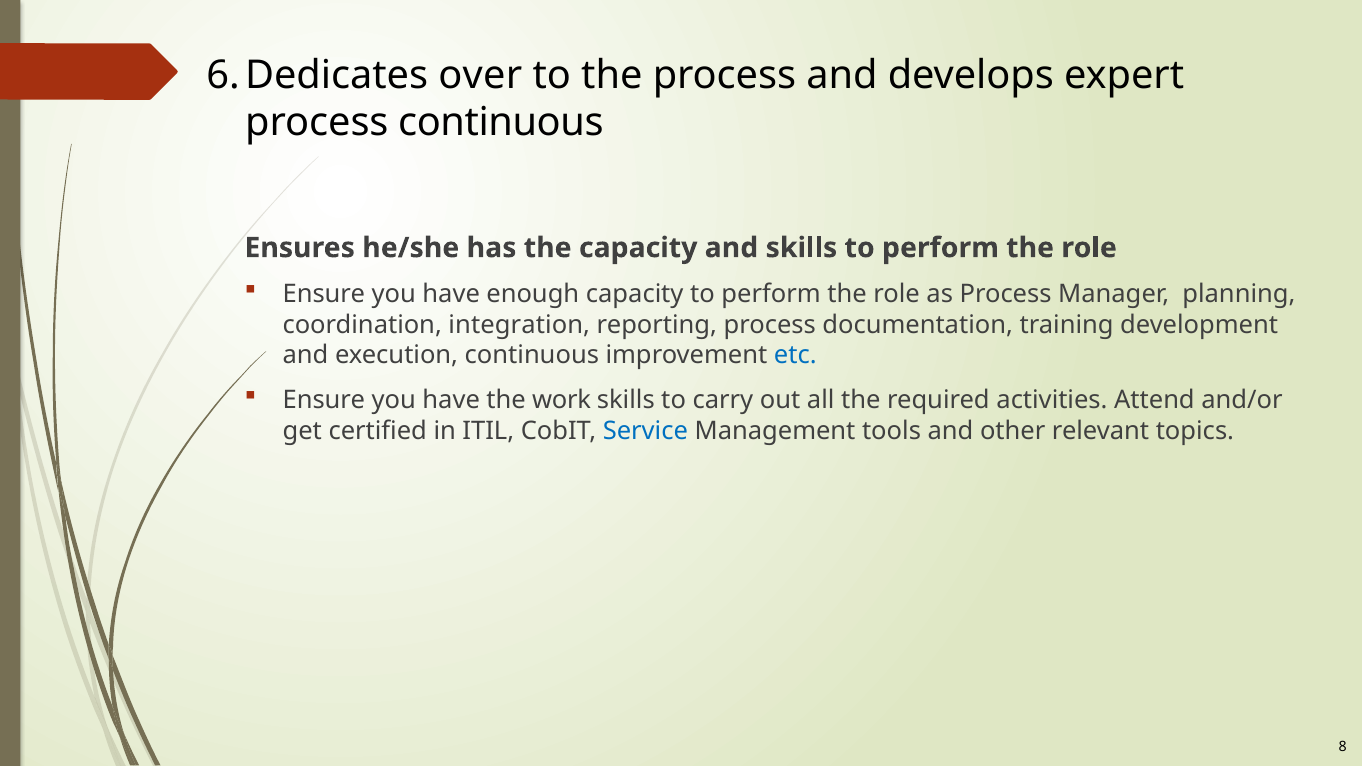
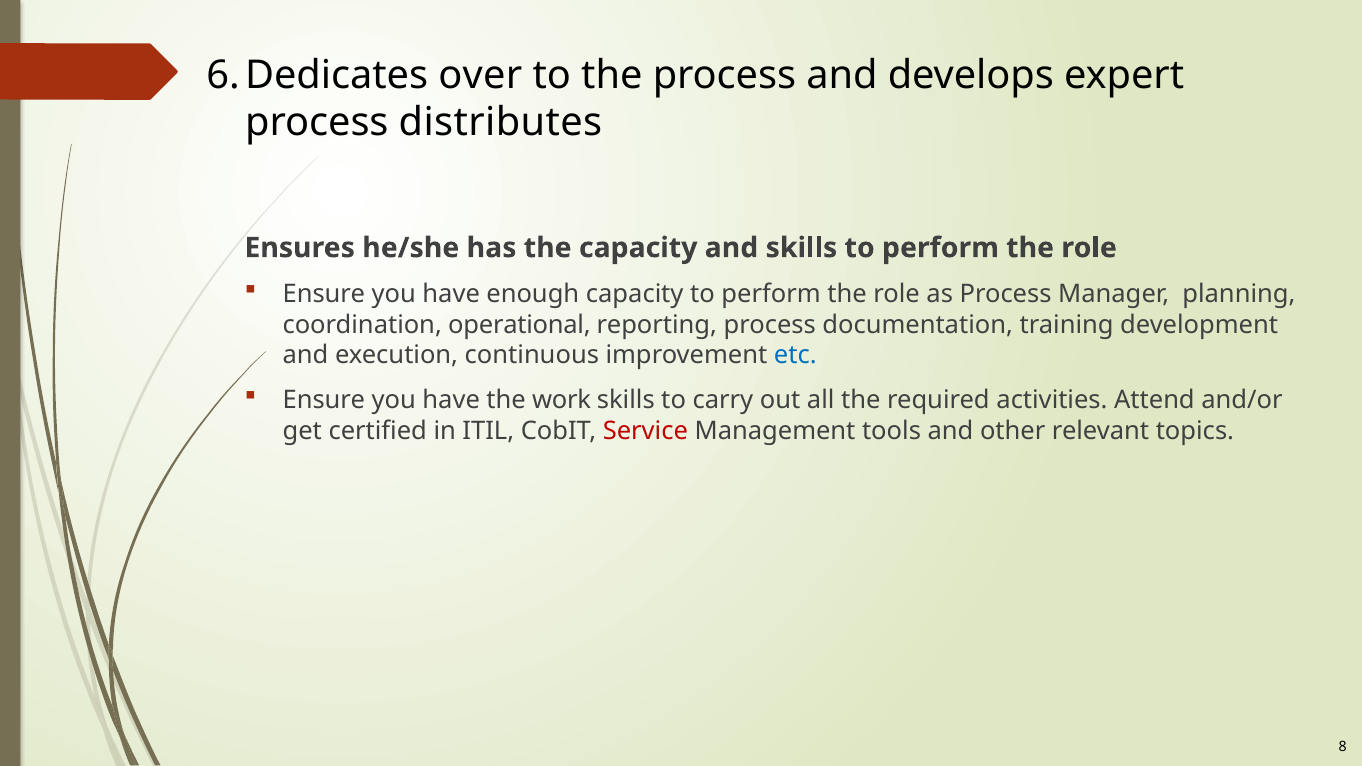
process continuous: continuous -> distributes
integration: integration -> operational
Service colour: blue -> red
